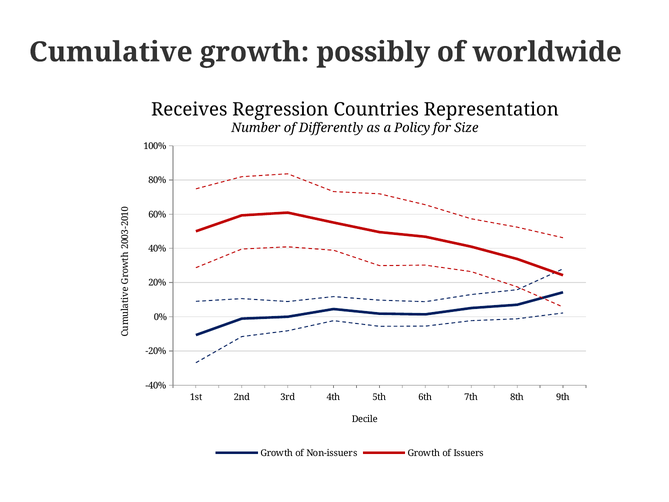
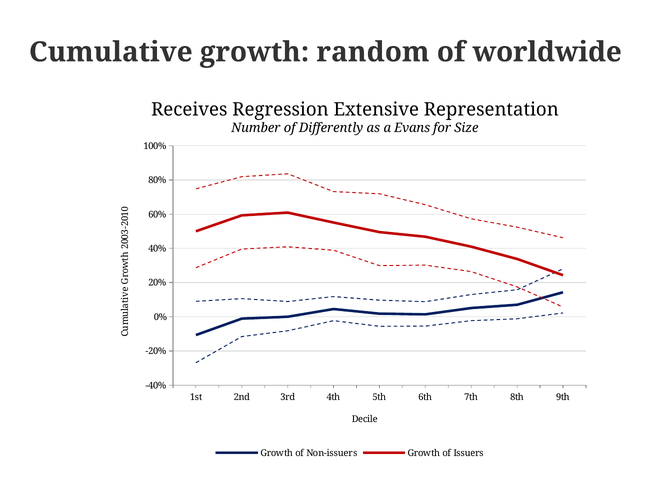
possibly: possibly -> random
Countries: Countries -> Extensive
Policy: Policy -> Evans
